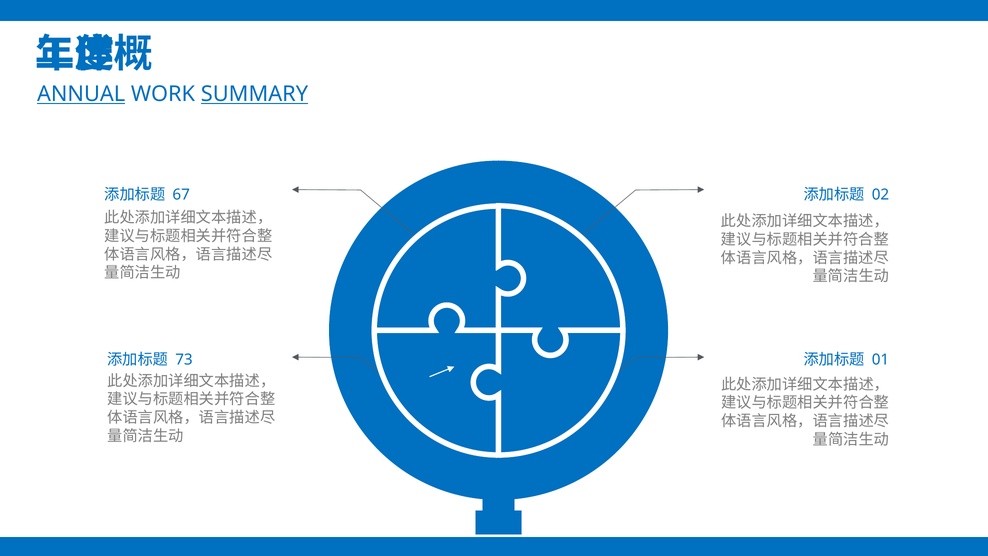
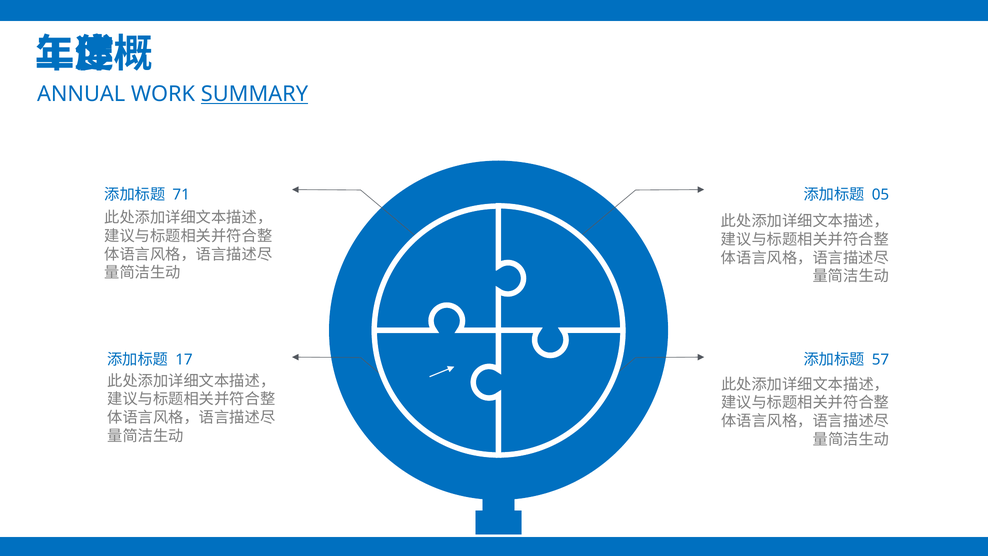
ANNUAL underline: present -> none
67: 67 -> 71
02: 02 -> 05
73: 73 -> 17
01: 01 -> 57
